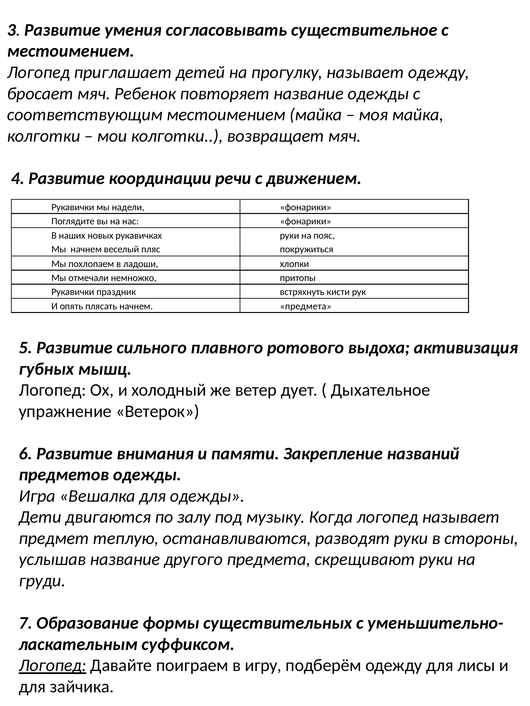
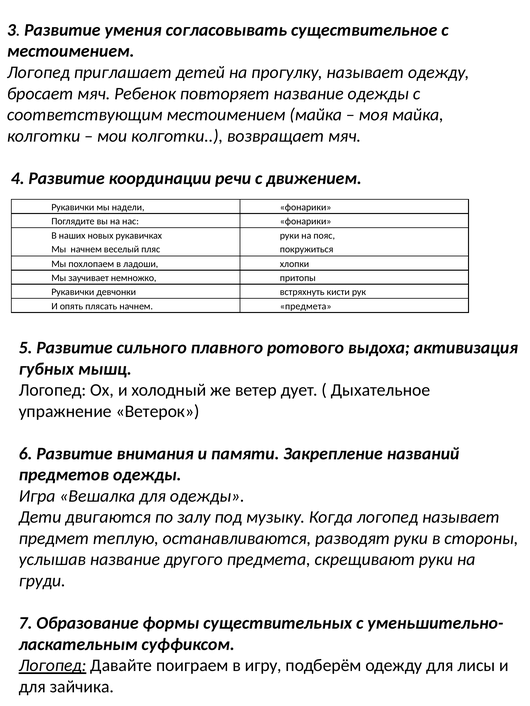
отмечали: отмечали -> заучивает
праздник: праздник -> девчонки
